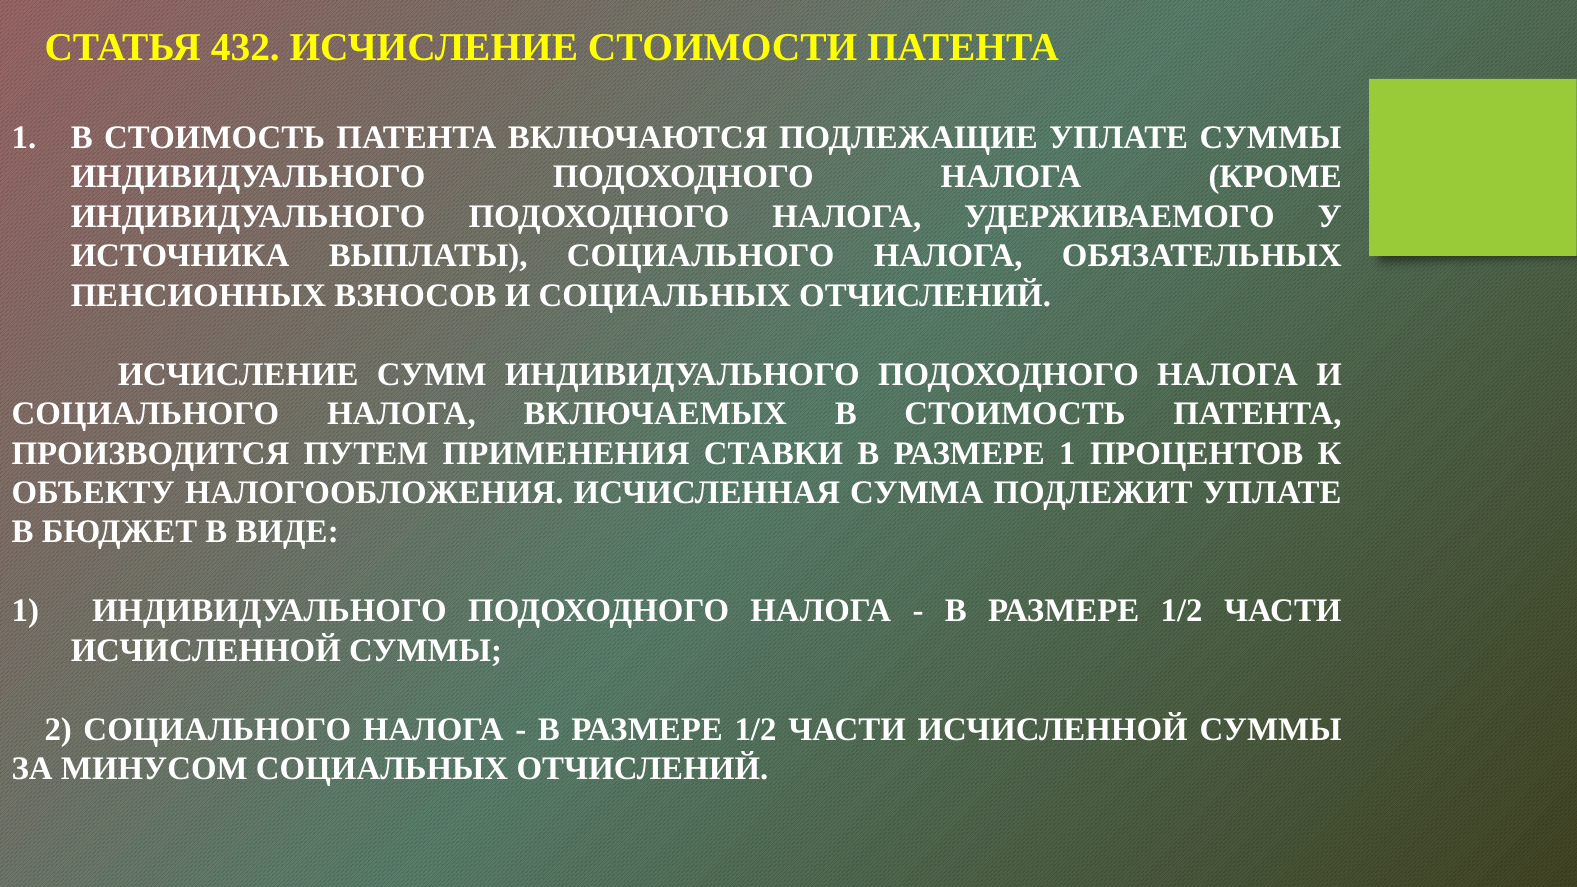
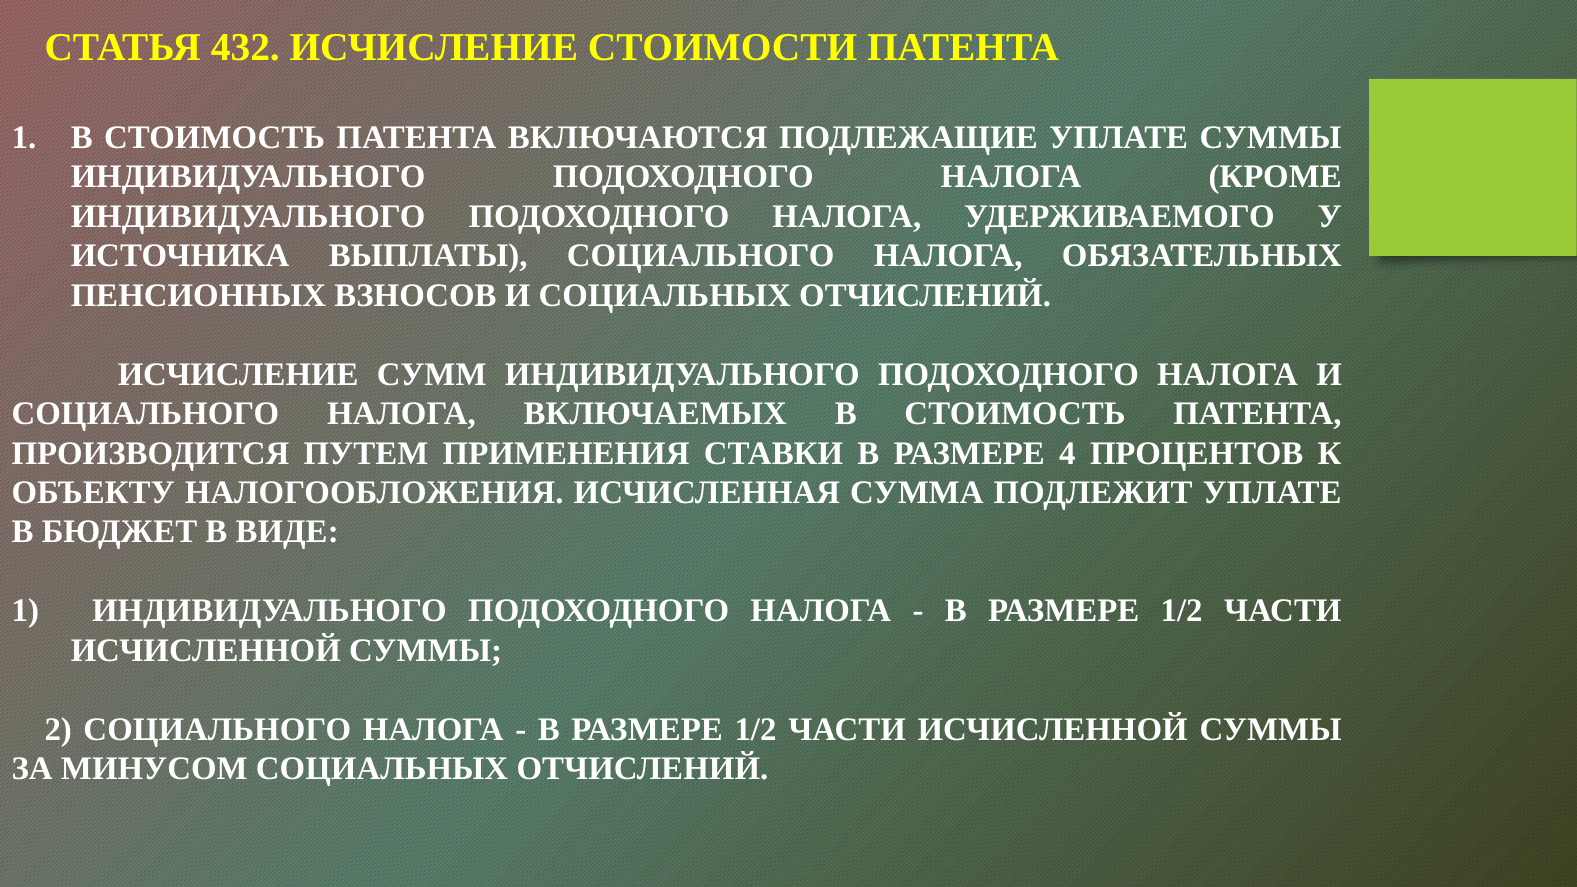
РАЗМЕРЕ 1: 1 -> 4
